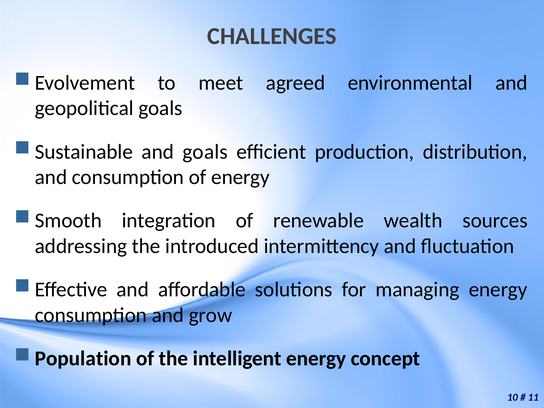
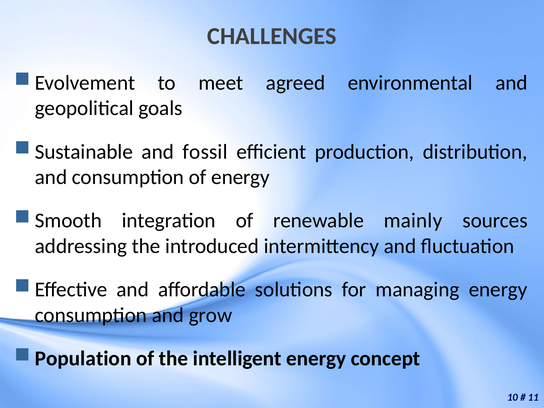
and goals: goals -> fossil
wealth: wealth -> mainly
